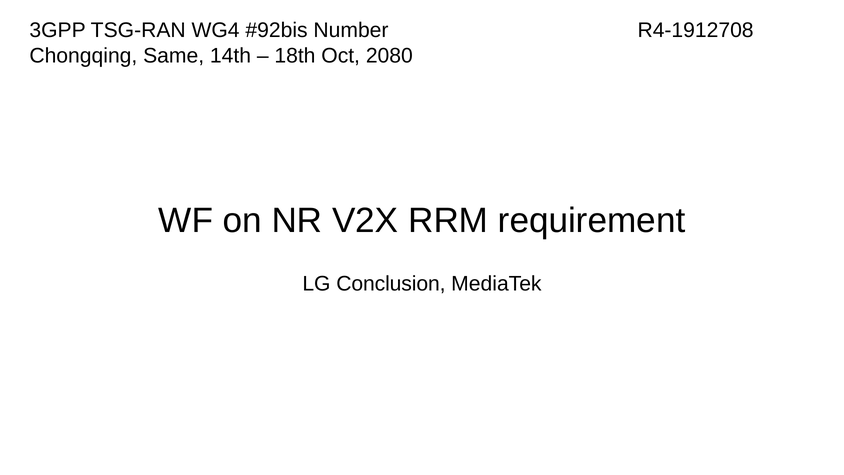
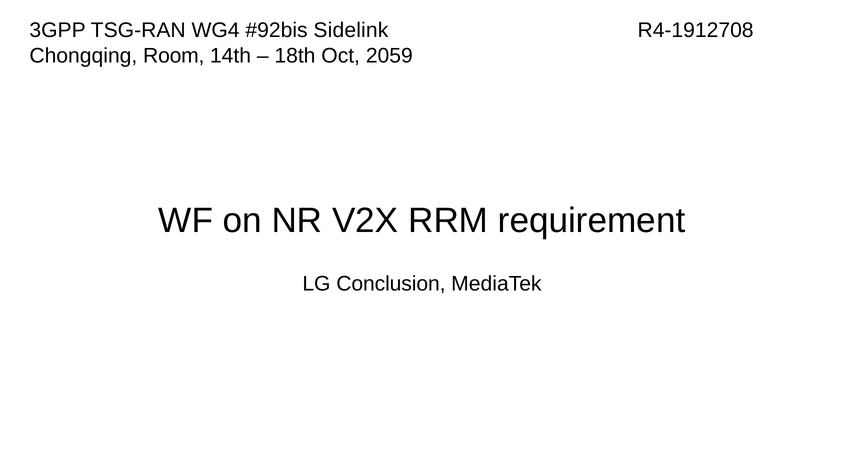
Number: Number -> Sidelink
Same: Same -> Room
2080: 2080 -> 2059
